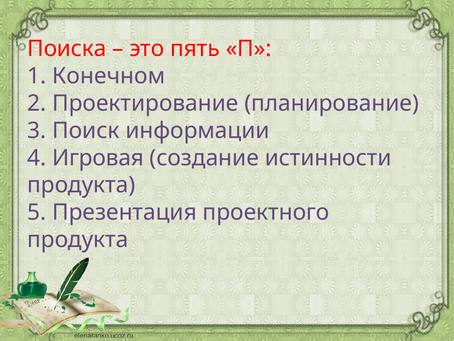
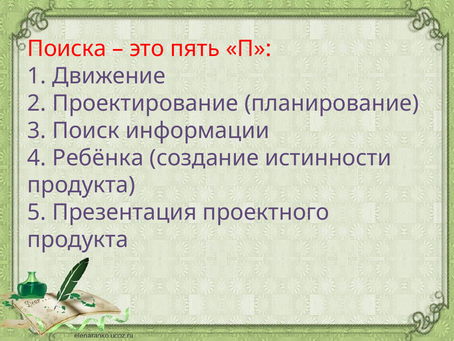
Конечном: Конечном -> Движение
Игровая: Игровая -> Ребёнка
